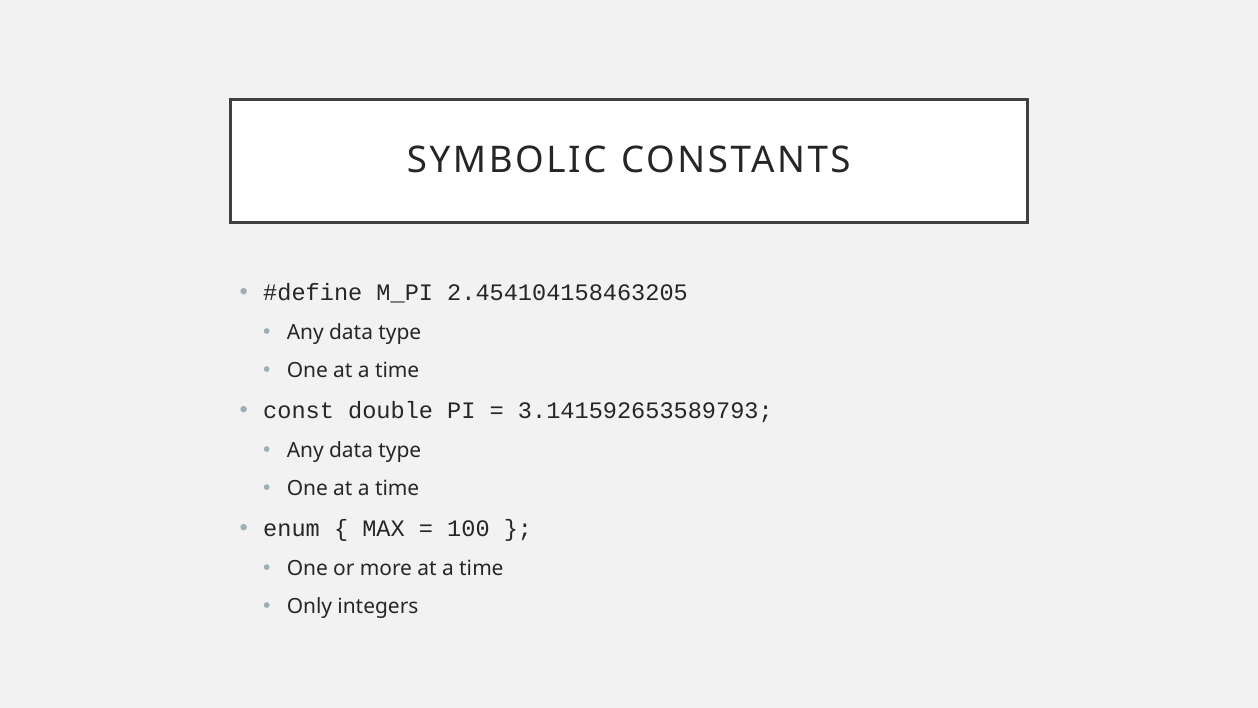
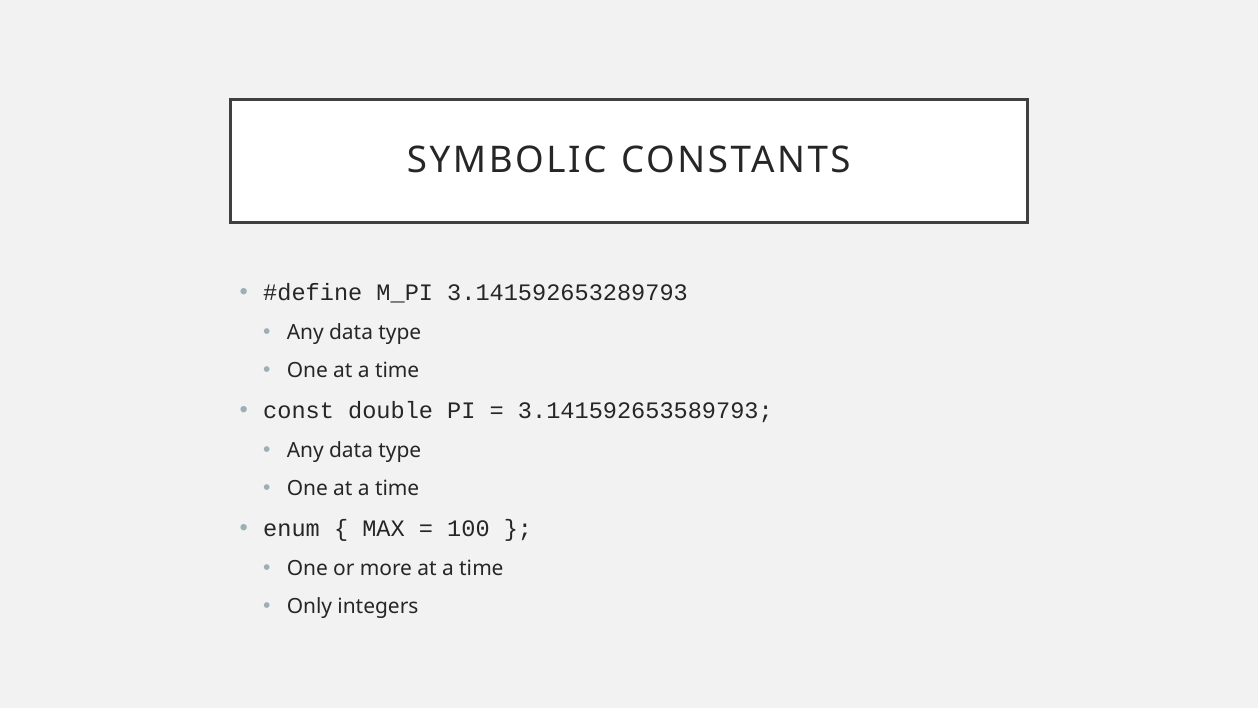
2.454104158463205: 2.454104158463205 -> 3.141592653289793
